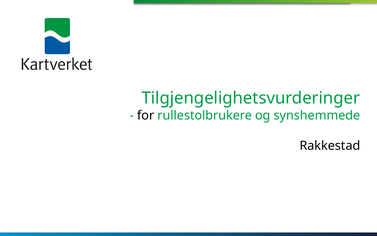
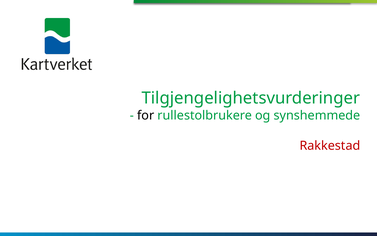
Rakkestad colour: black -> red
